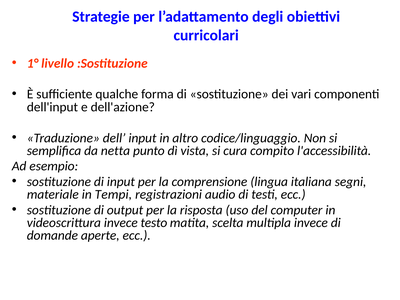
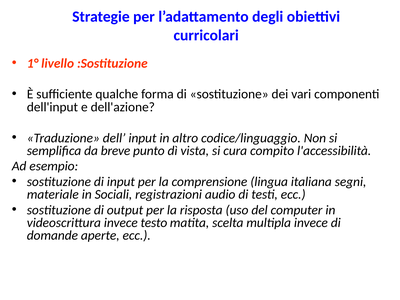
netta: netta -> breve
Tempi: Tempi -> Sociali
